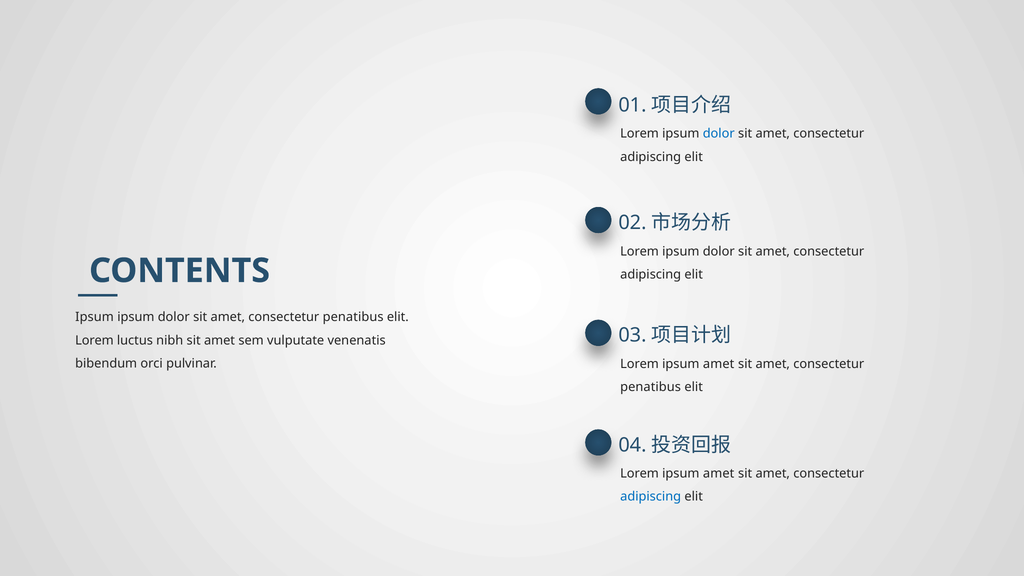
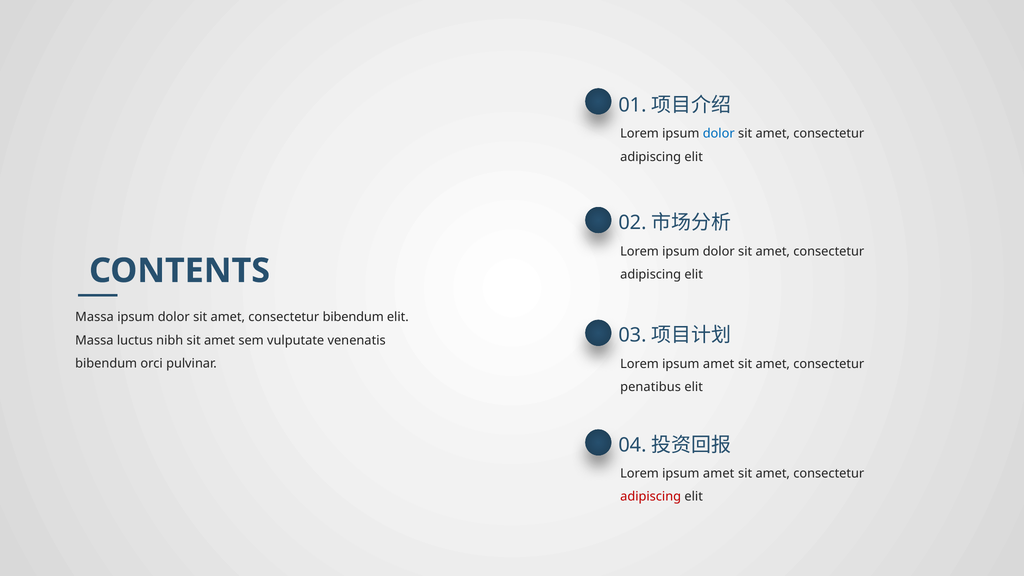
Ipsum at (95, 317): Ipsum -> Massa
penatibus at (353, 317): penatibus -> bibendum
Lorem at (94, 340): Lorem -> Massa
adipiscing at (651, 497) colour: blue -> red
